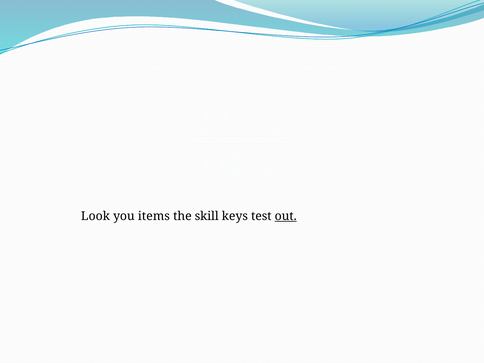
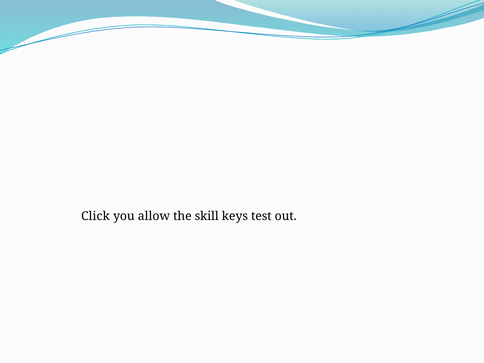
Look: Look -> Click
items: items -> allow
out at (286, 216) underline: present -> none
